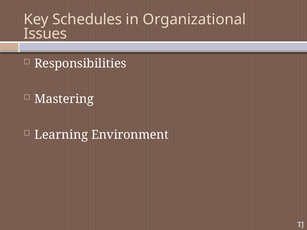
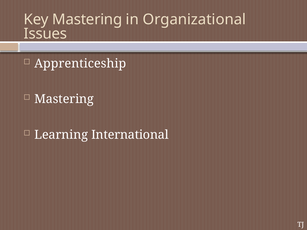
Key Schedules: Schedules -> Mastering
Responsibilities: Responsibilities -> Apprenticeship
Environment: Environment -> International
